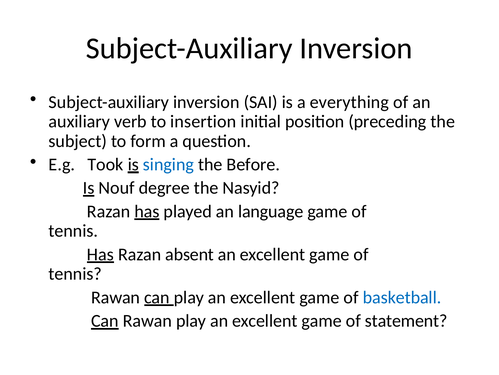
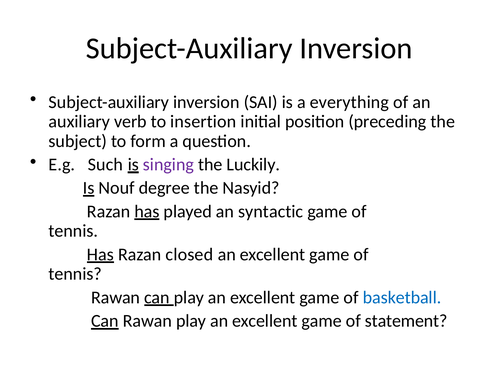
Took: Took -> Such
singing colour: blue -> purple
Before: Before -> Luckily
language: language -> syntactic
absent: absent -> closed
